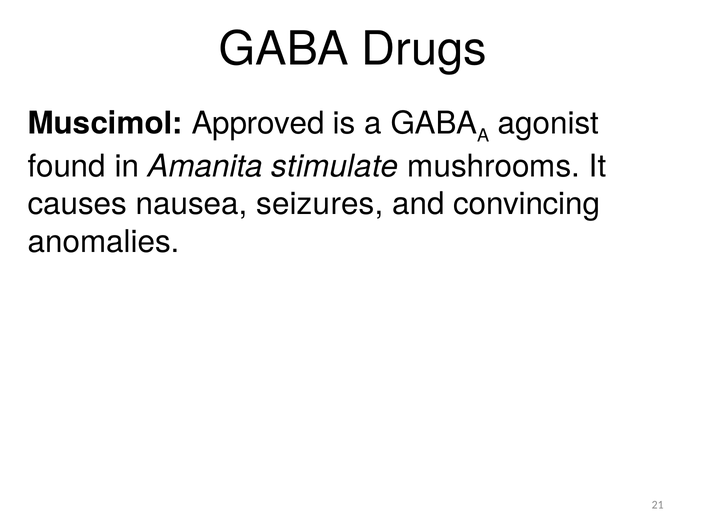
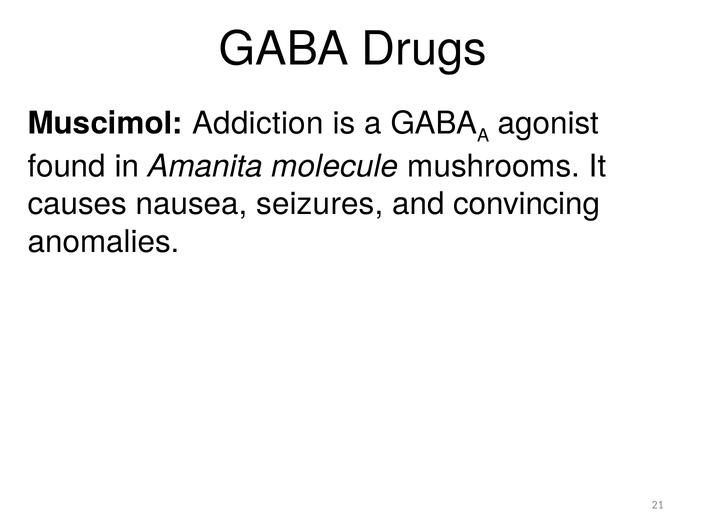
Approved: Approved -> Addiction
stimulate: stimulate -> molecule
